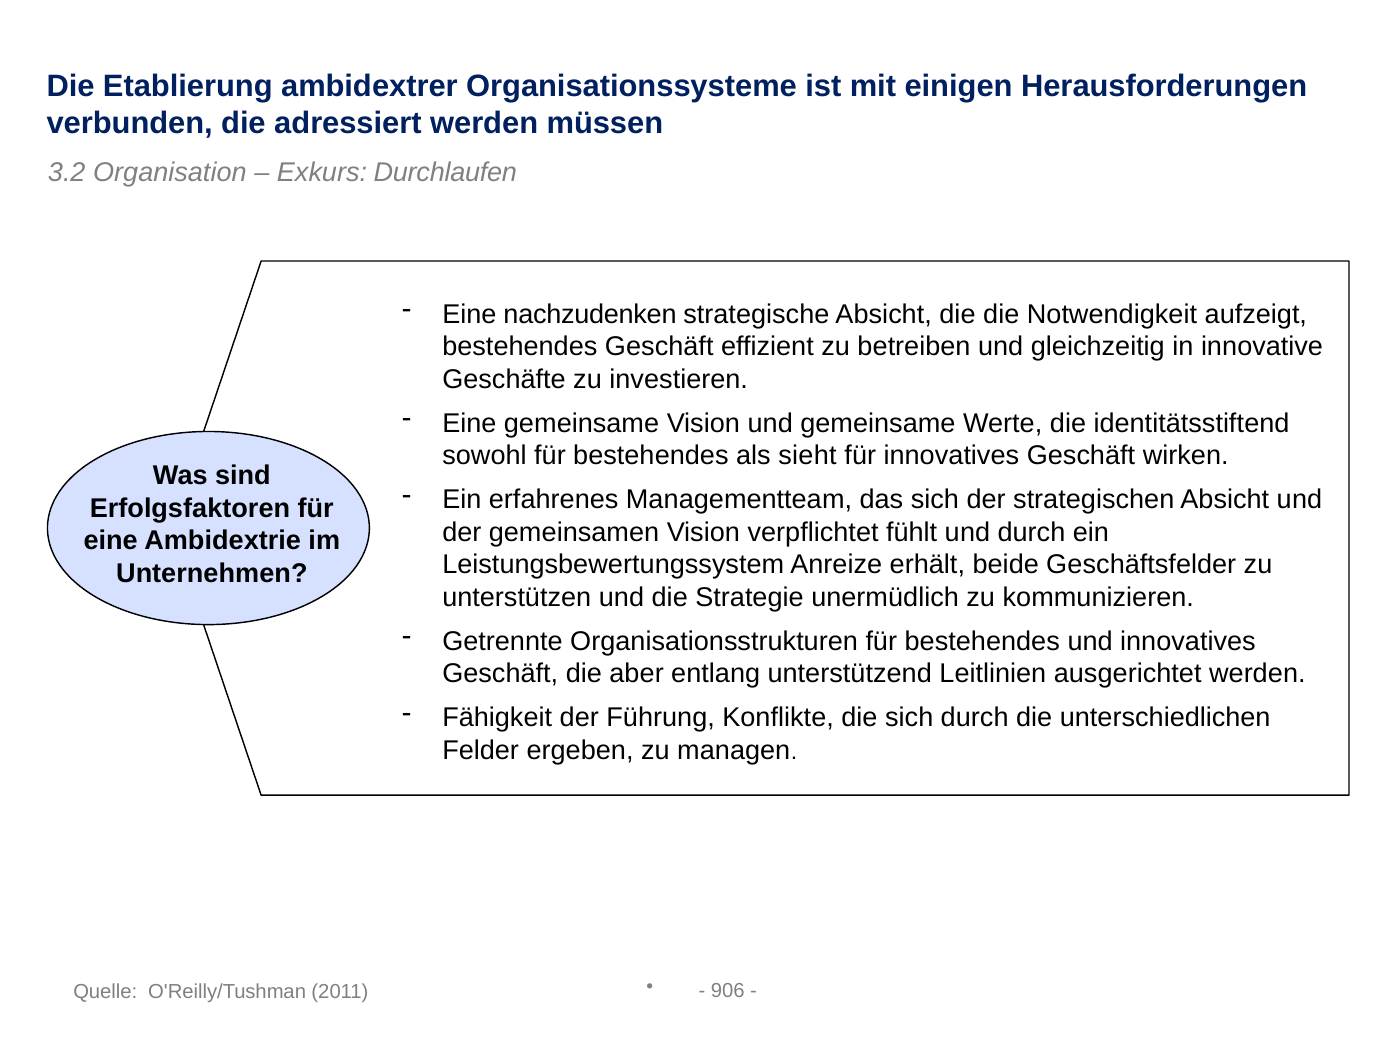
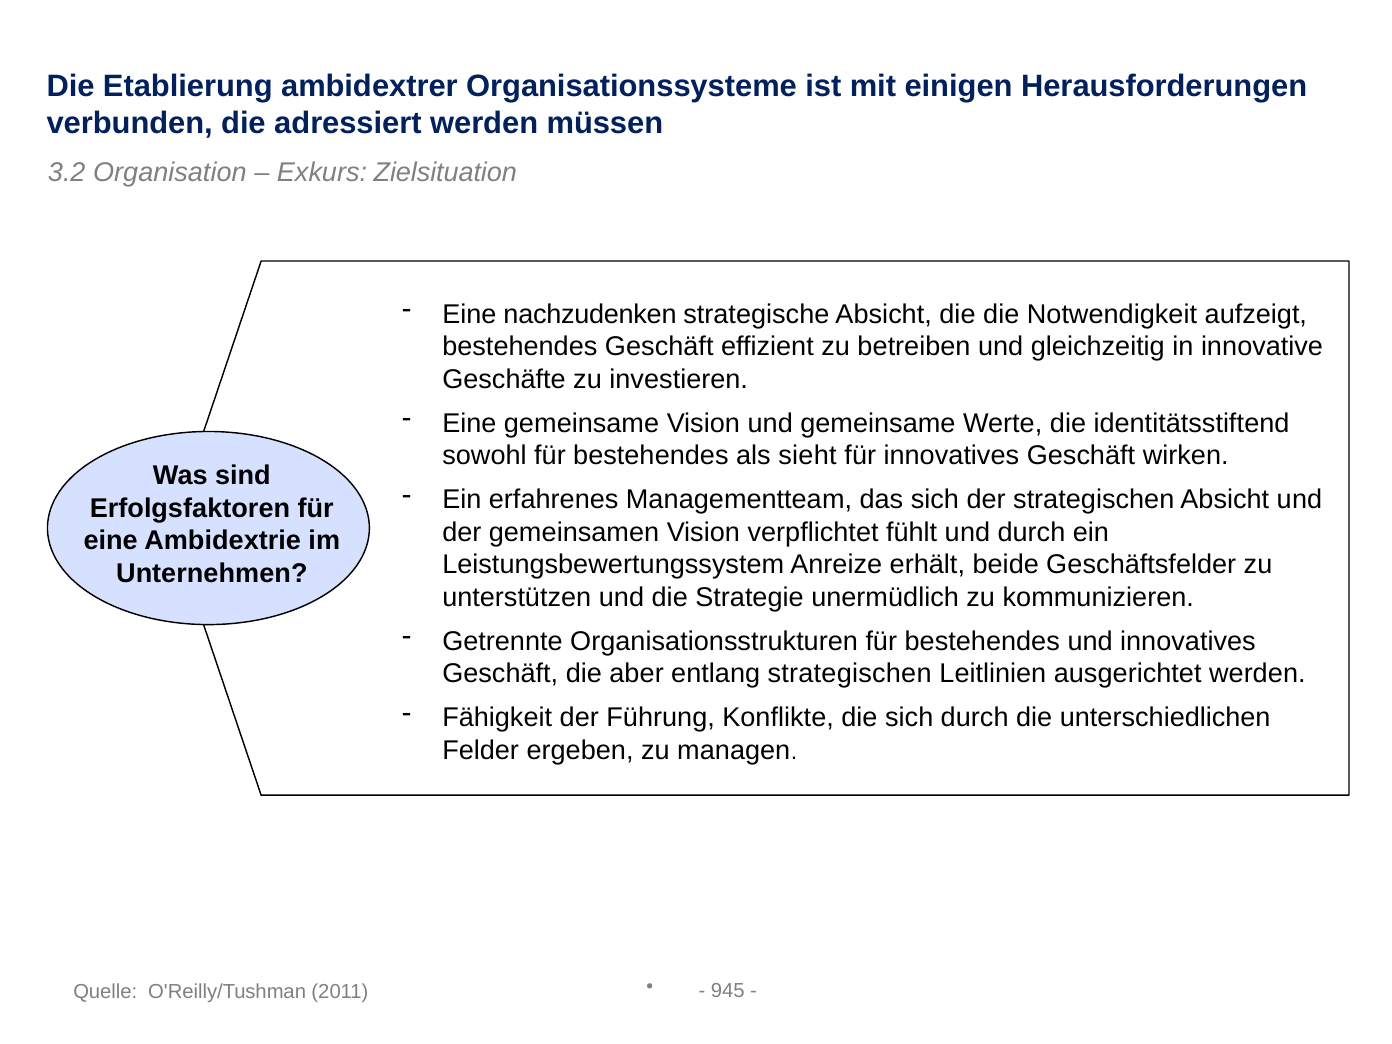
Durchlaufen: Durchlaufen -> Zielsituation
entlang unterstützend: unterstützend -> strategischen
906: 906 -> 945
